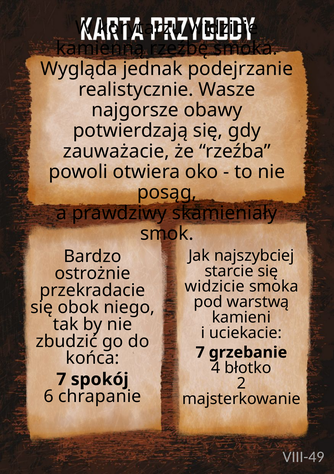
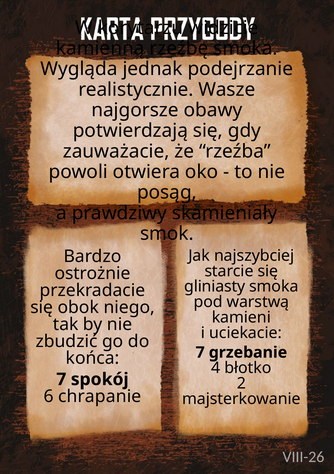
widzicie at (215, 287): widzicie -> gliniasty
VIII-49: VIII-49 -> VIII-26
